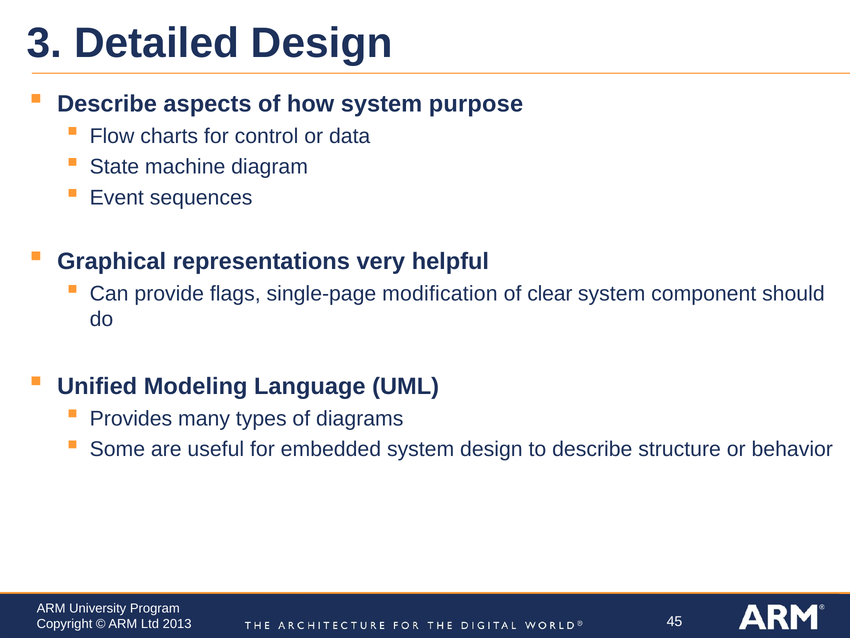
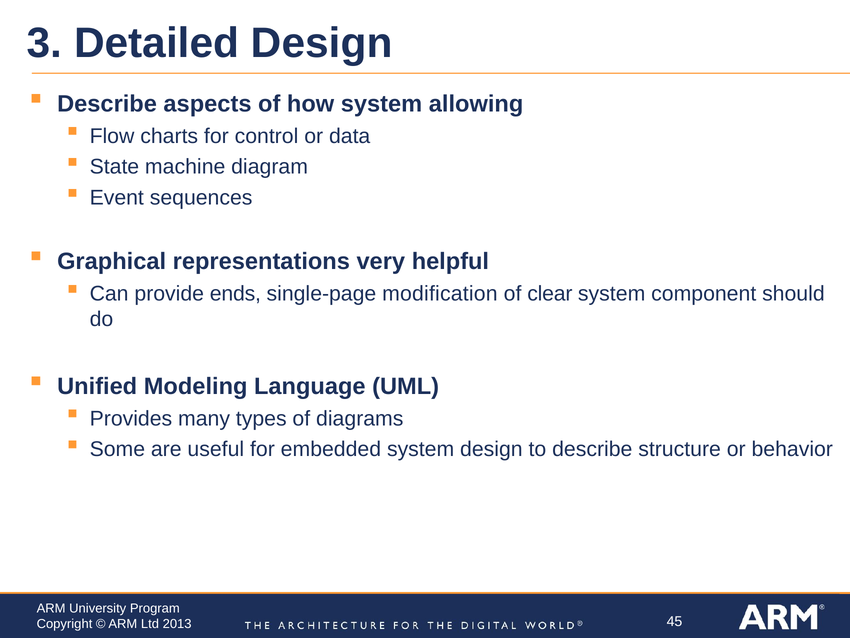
purpose: purpose -> allowing
flags: flags -> ends
